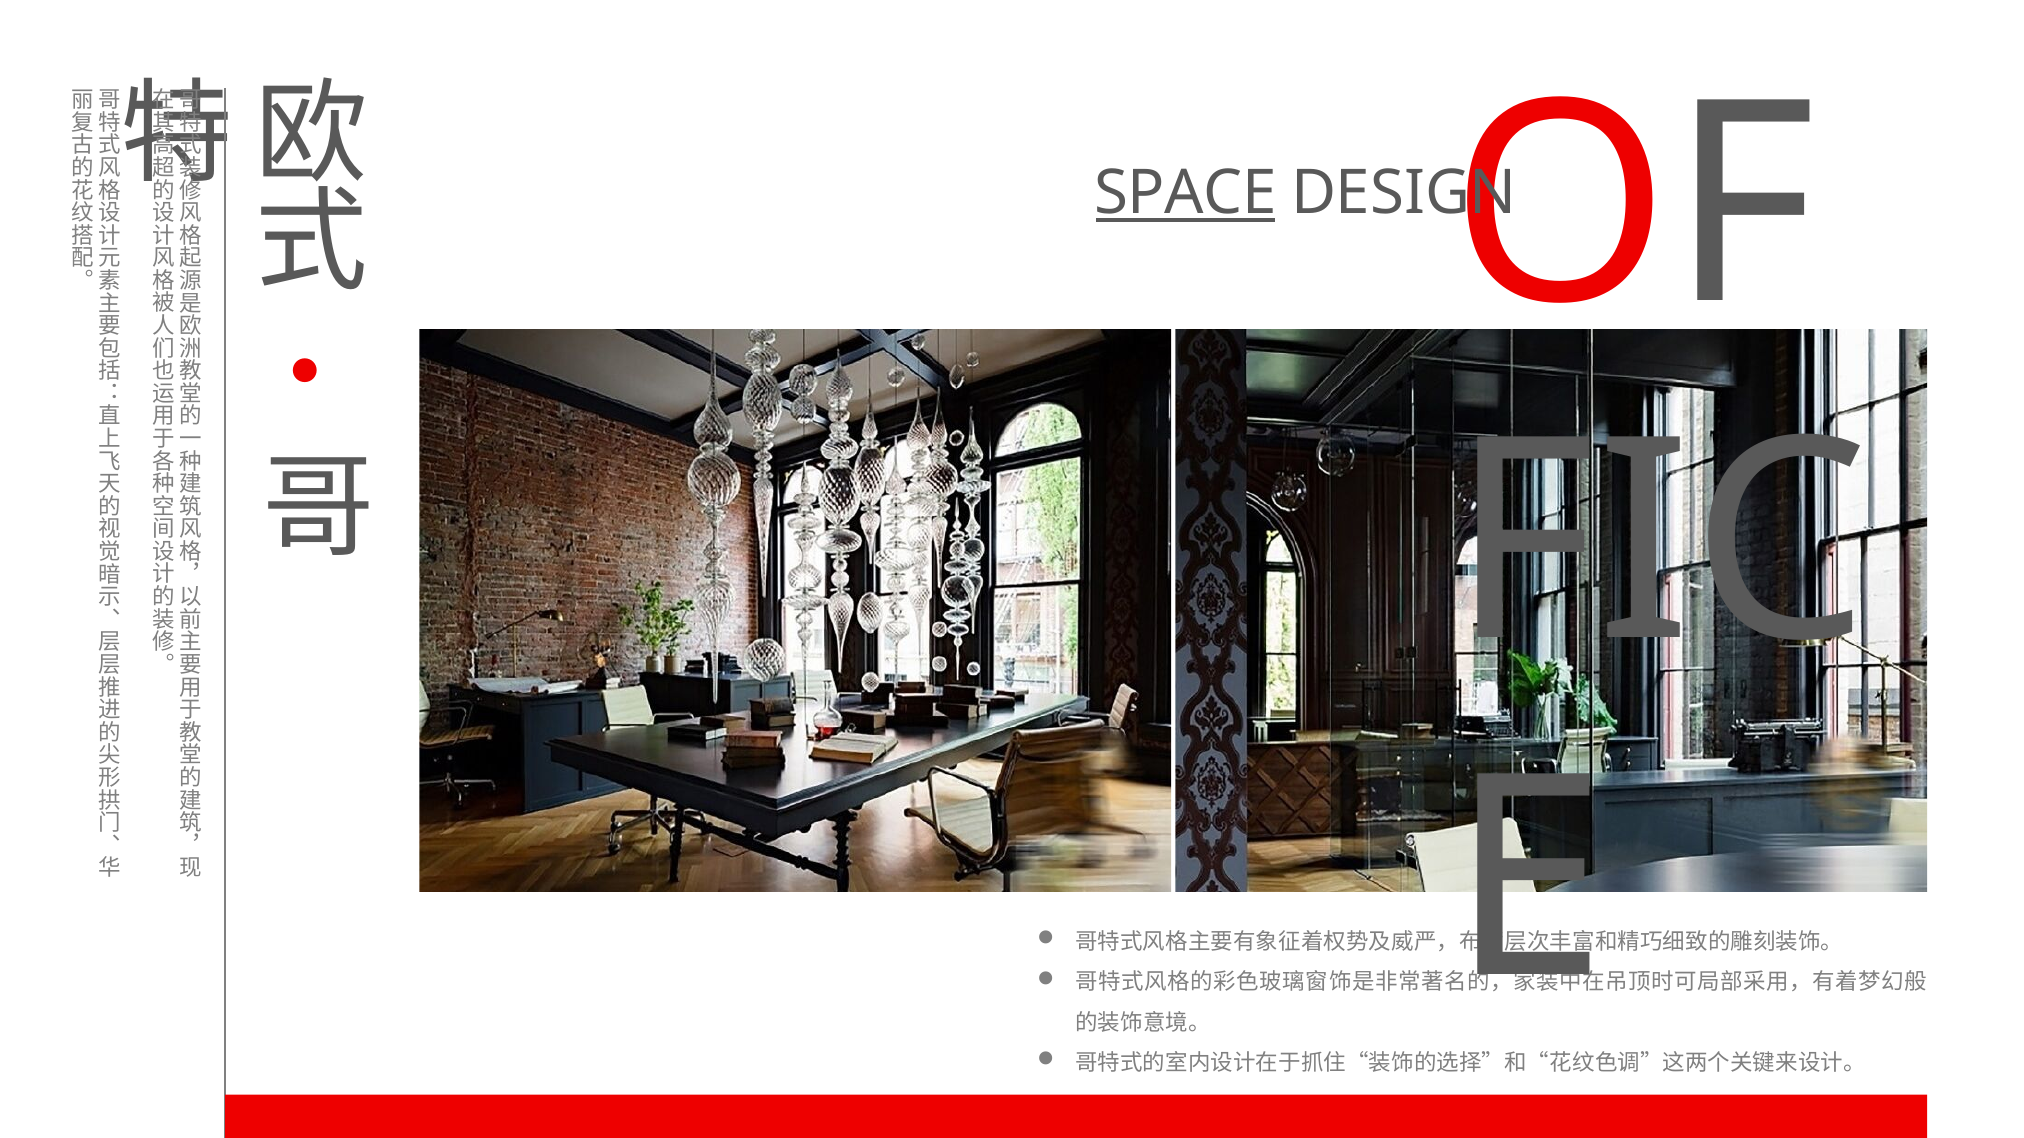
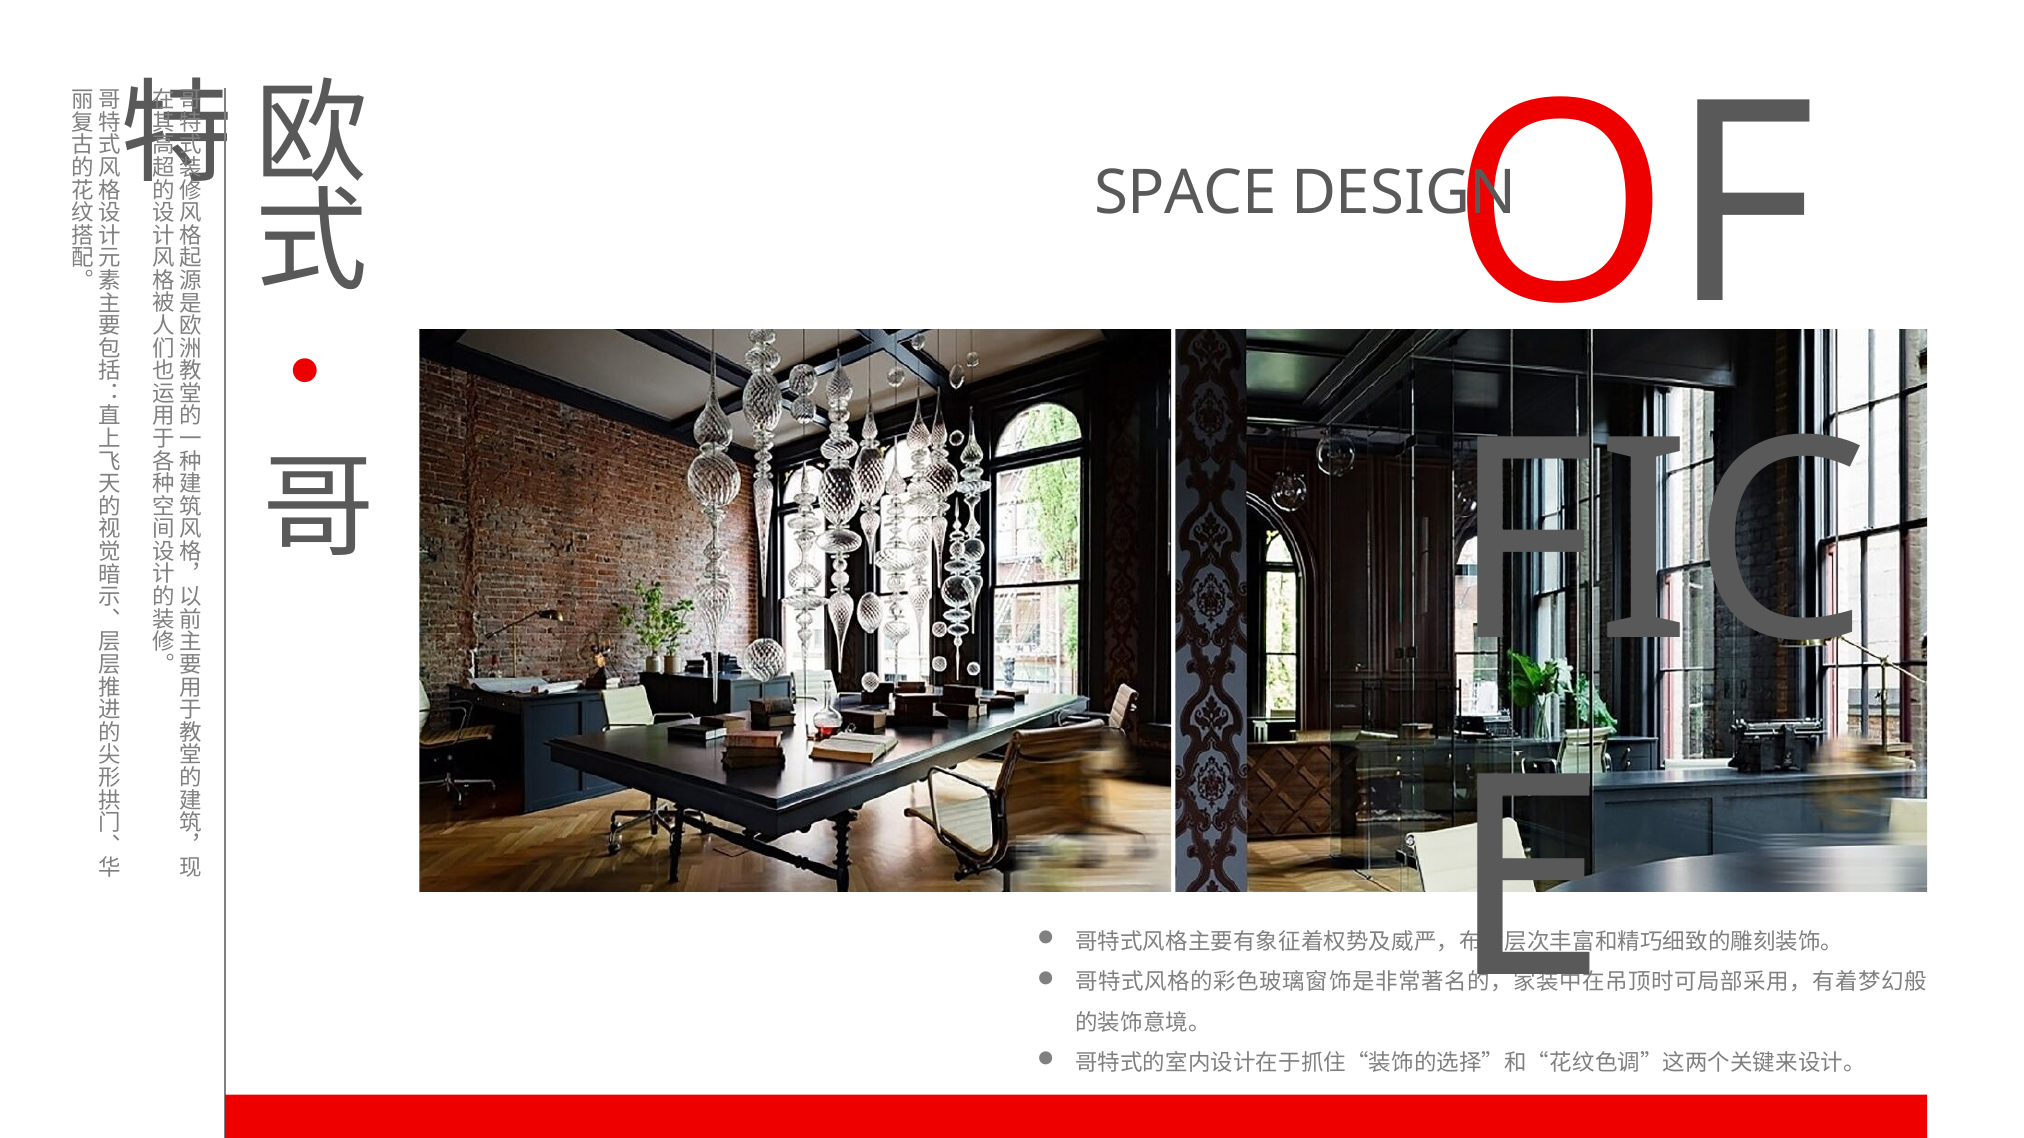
SPACE underline: present -> none
